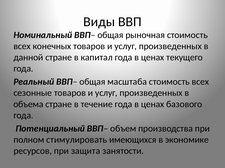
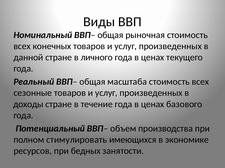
капитал: капитал -> личного
объема: объема -> доходы
защита: защита -> бедных
